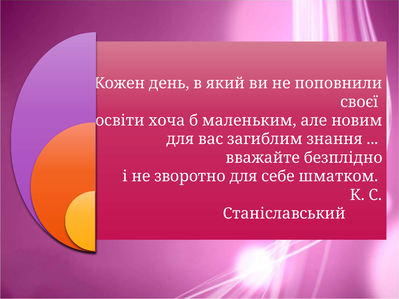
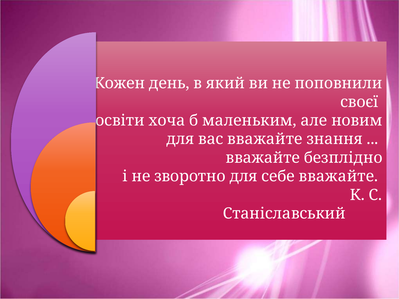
вас загиблим: загиблим -> вважайте
себе шматком: шматком -> вважайте
